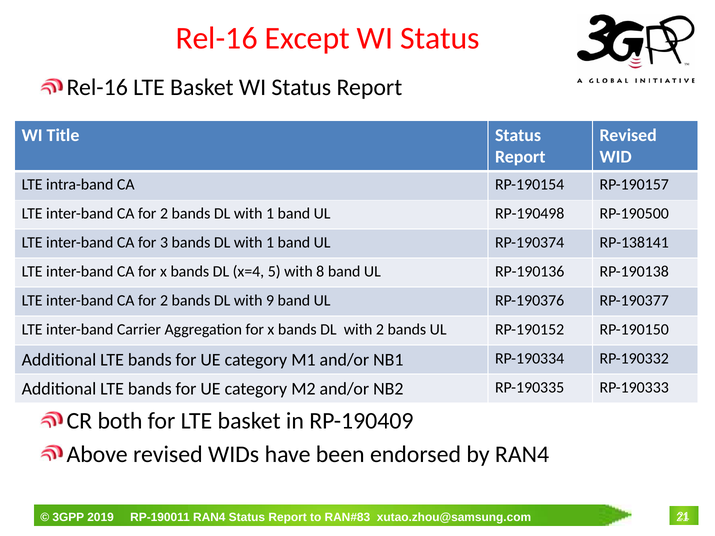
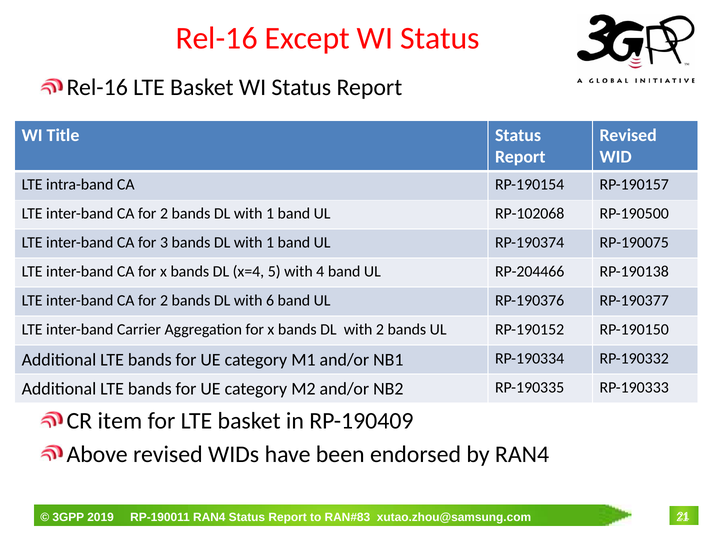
RP-190498: RP-190498 -> RP-102068
RP-138141: RP-138141 -> RP-190075
8: 8 -> 4
RP-190136: RP-190136 -> RP-204466
9: 9 -> 6
both: both -> item
